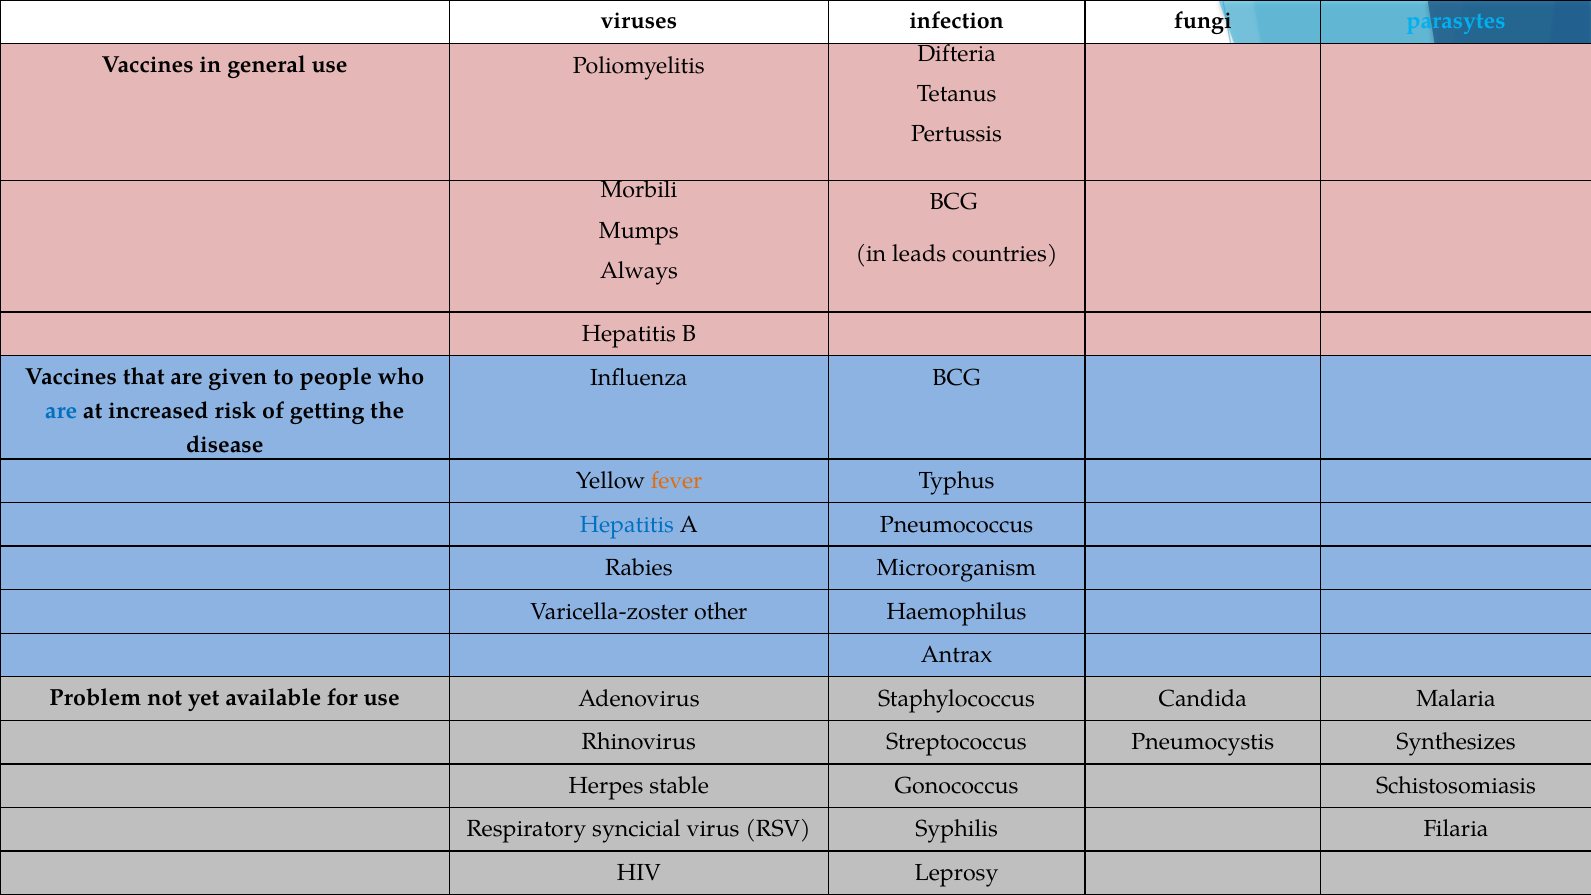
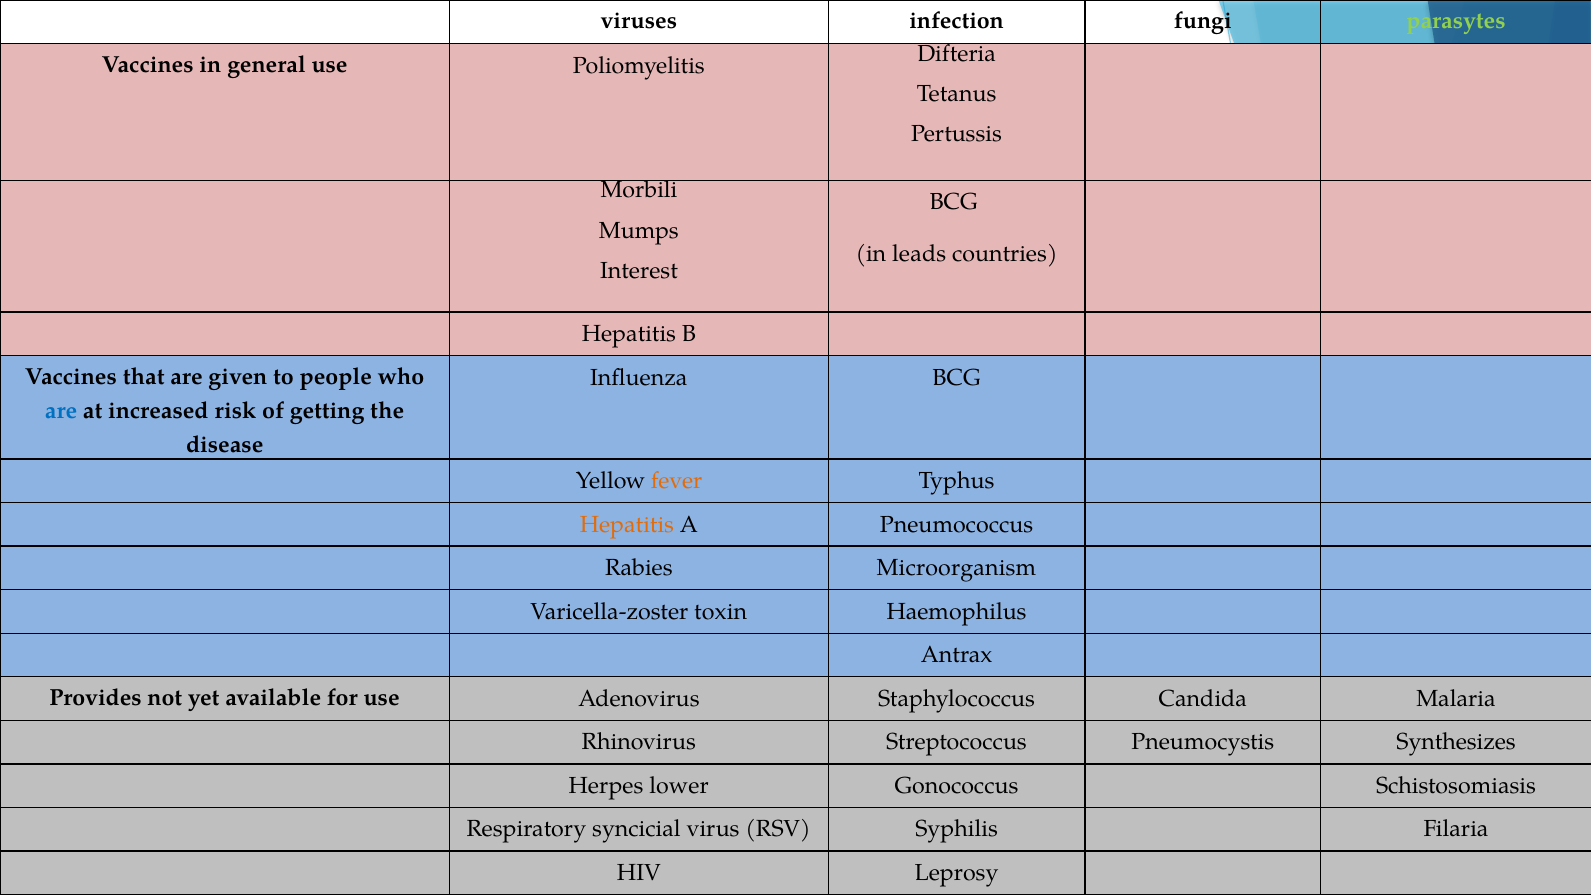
parasytes colour: light blue -> light green
Always: Always -> Interest
Hepatitis at (627, 524) colour: blue -> orange
other: other -> toxin
Problem: Problem -> Provides
stable: stable -> lower
